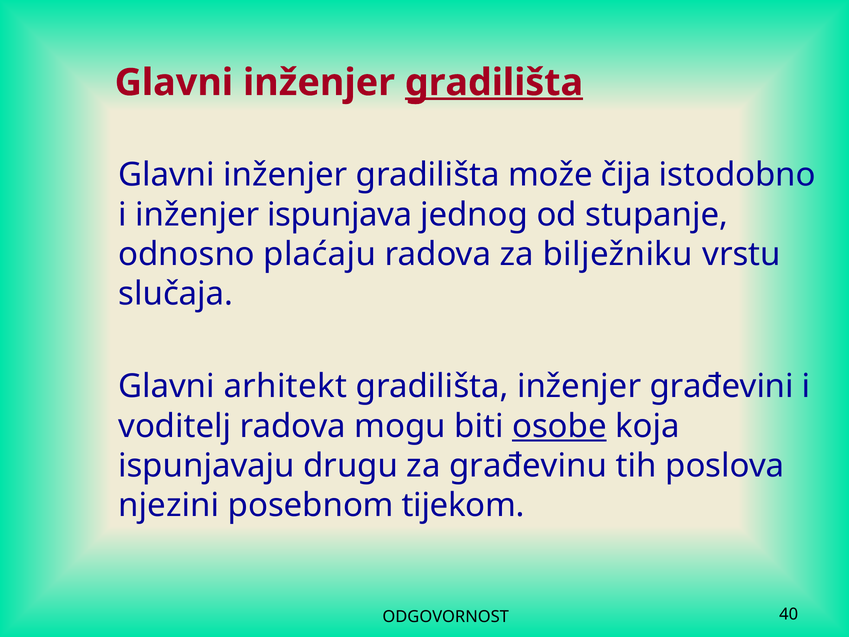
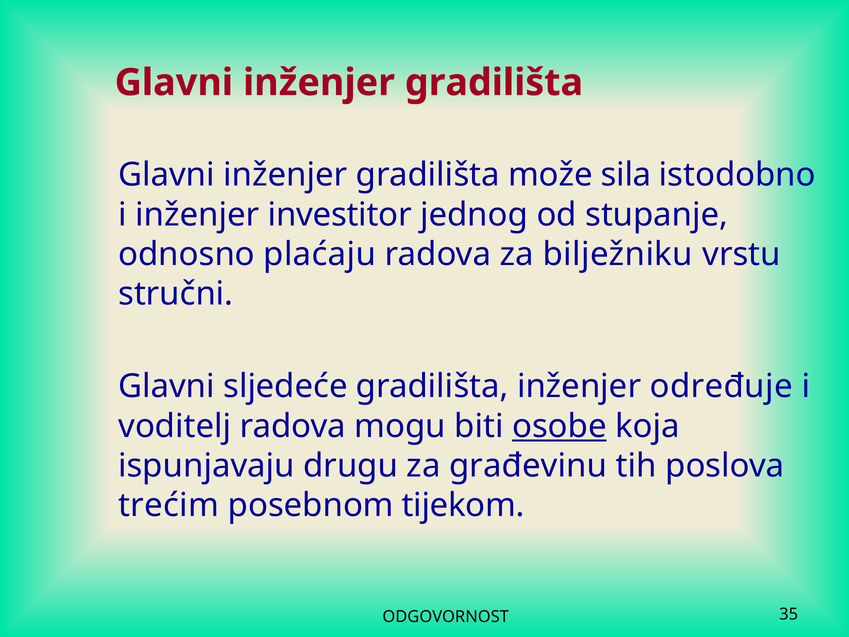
gradilišta at (494, 83) underline: present -> none
čija: čija -> sila
ispunjava: ispunjava -> investitor
slučaja: slučaja -> stručni
arhitekt: arhitekt -> sljedeće
građevini: građevini -> određuje
njezini: njezini -> trećim
40: 40 -> 35
